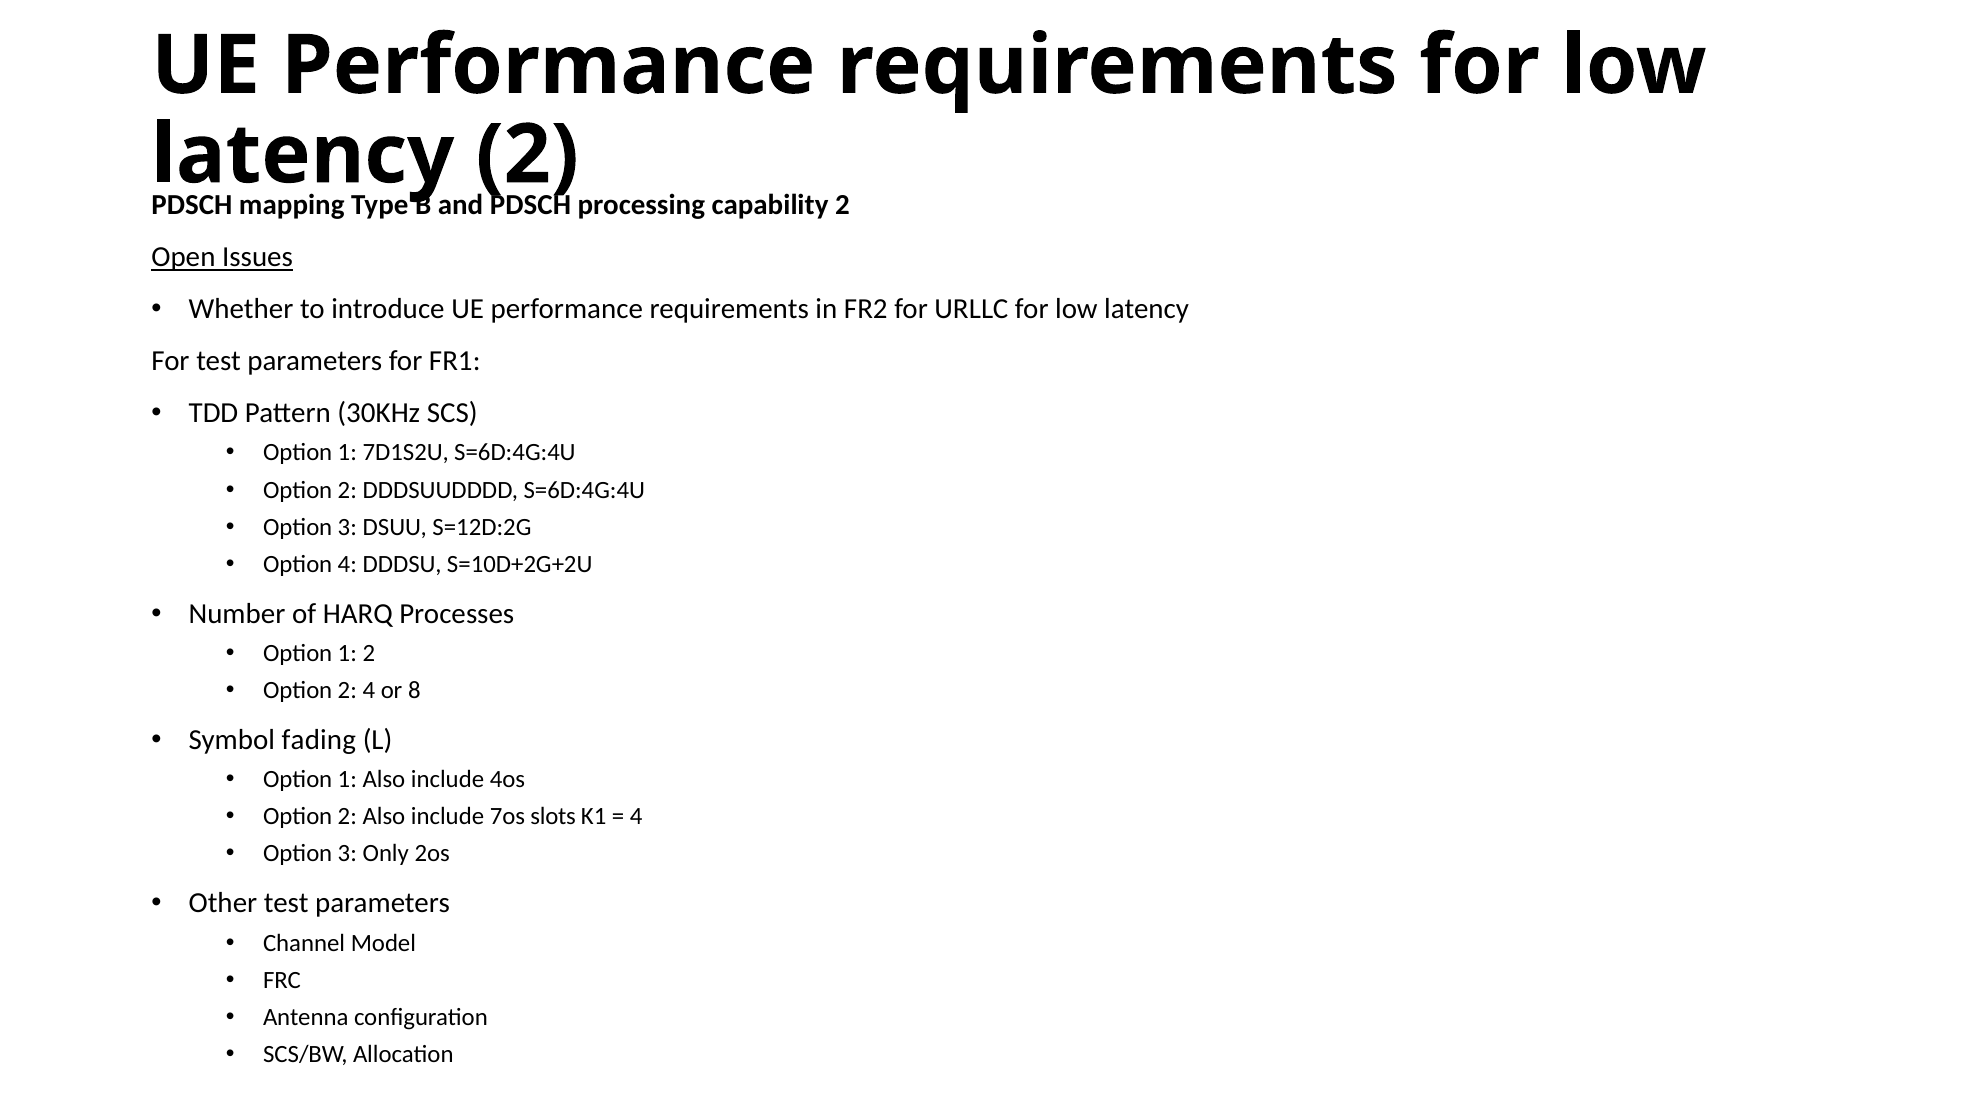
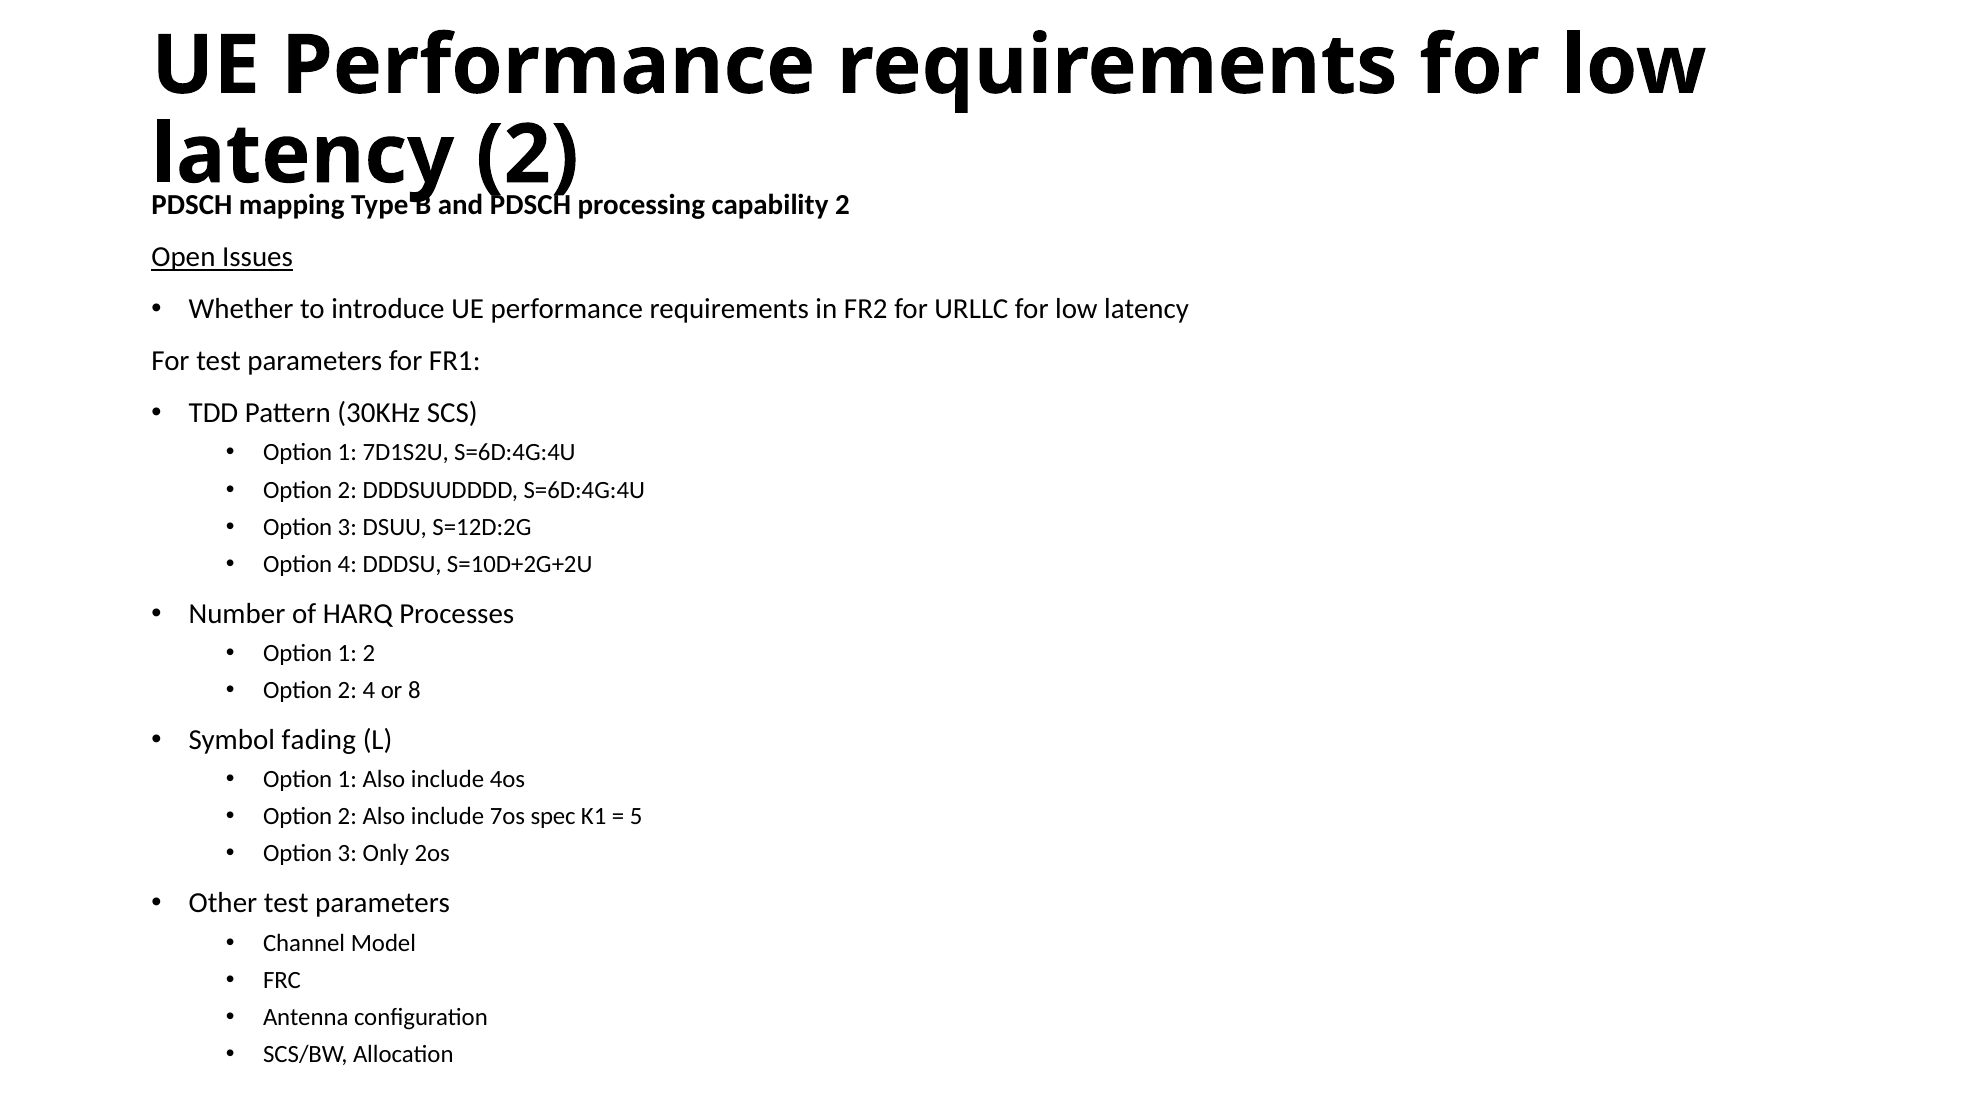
slots: slots -> spec
4 at (636, 817): 4 -> 5
